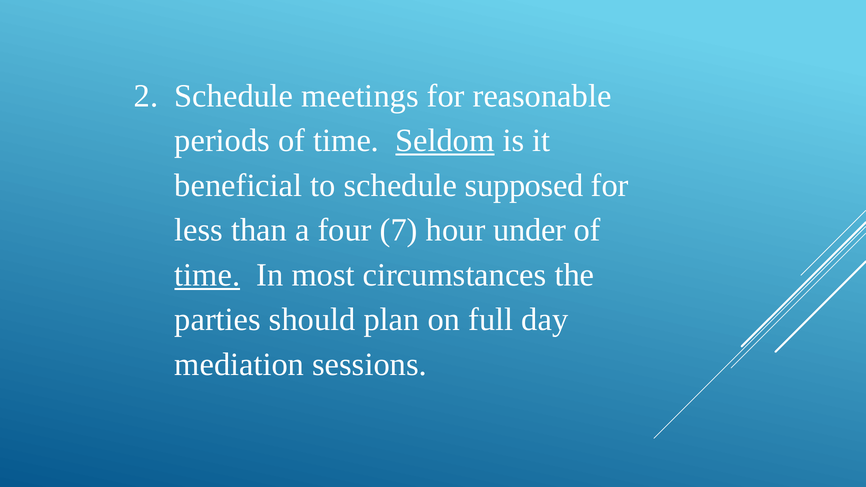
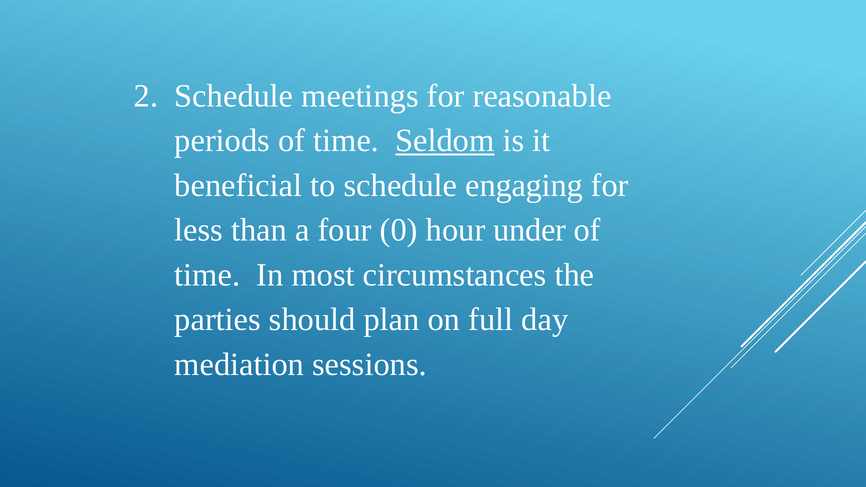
supposed: supposed -> engaging
7: 7 -> 0
time at (207, 275) underline: present -> none
